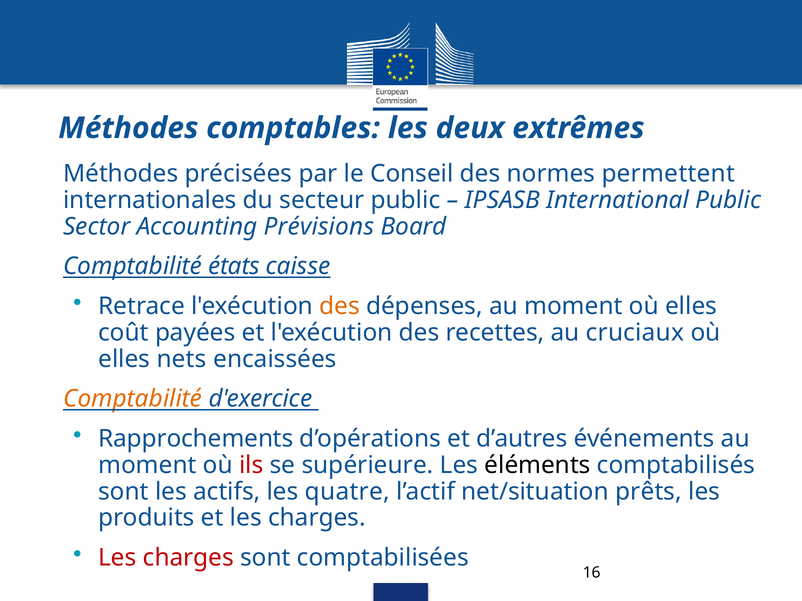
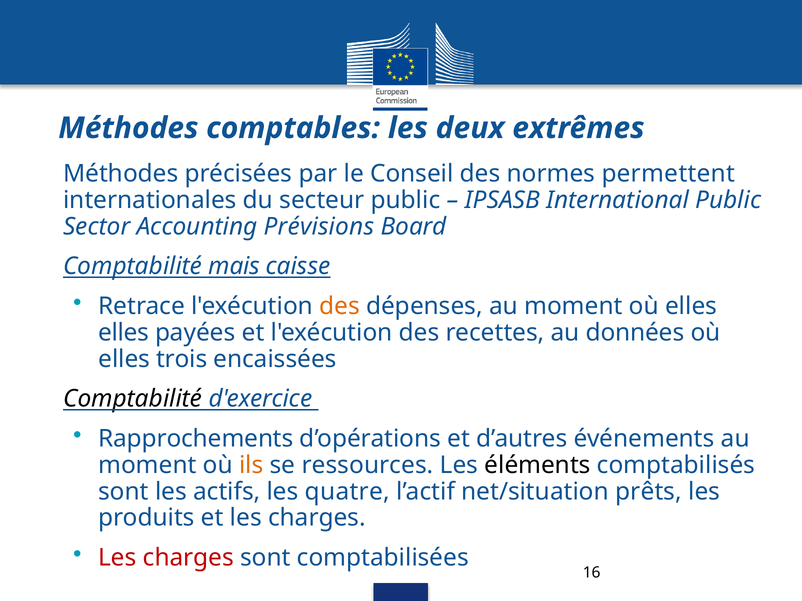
états: états -> mais
coût at (123, 333): coût -> elles
cruciaux: cruciaux -> données
nets: nets -> trois
Comptabilité at (133, 399) colour: orange -> black
ils colour: red -> orange
supérieure: supérieure -> ressources
